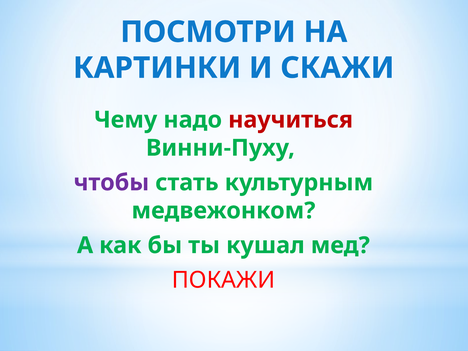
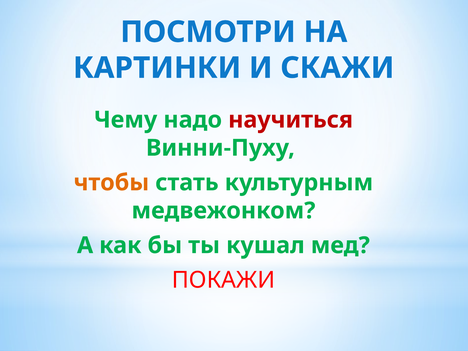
чтобы colour: purple -> orange
